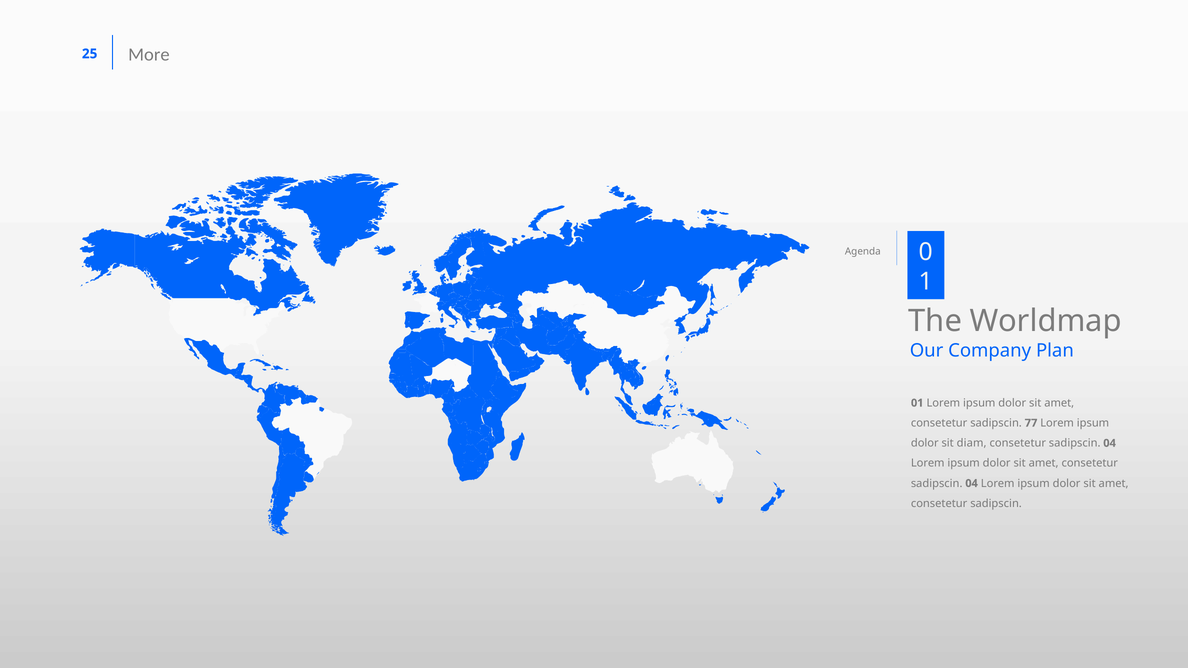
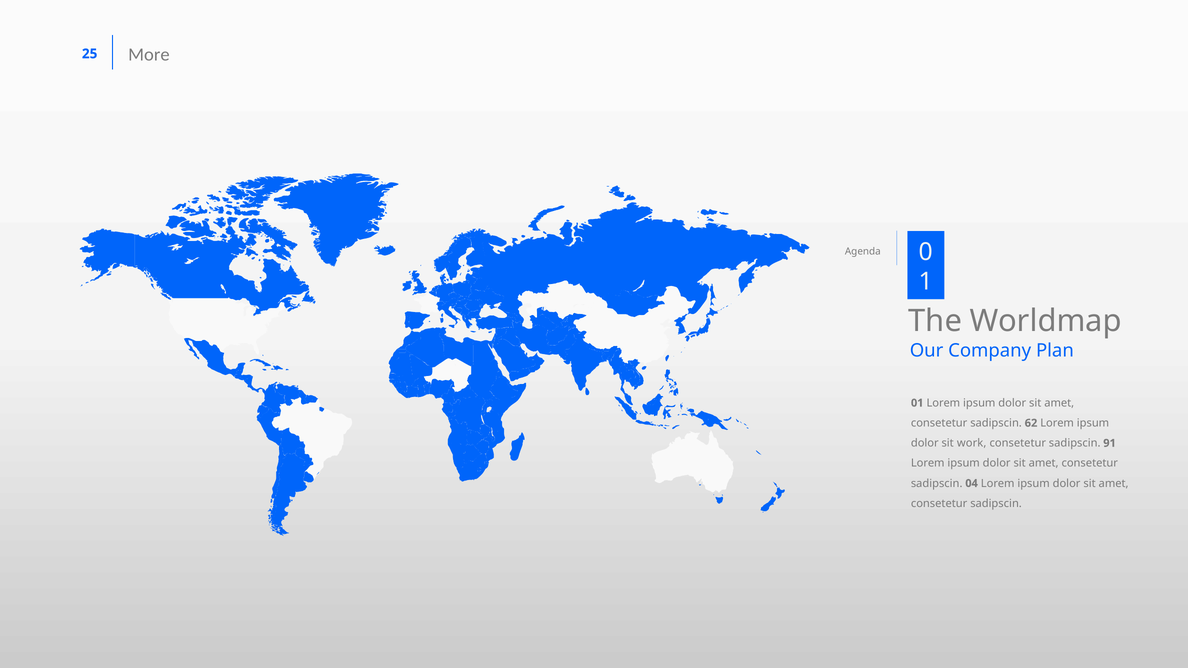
77: 77 -> 62
diam: diam -> work
04 at (1110, 443): 04 -> 91
